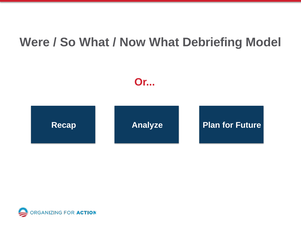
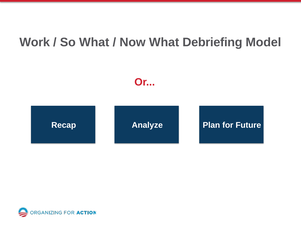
Were: Were -> Work
